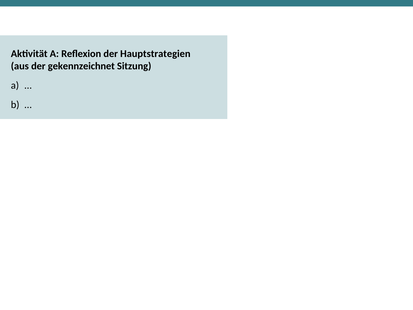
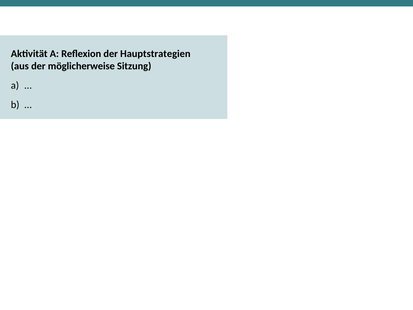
gekennzeichnet: gekennzeichnet -> möglicherweise
